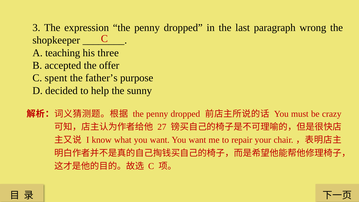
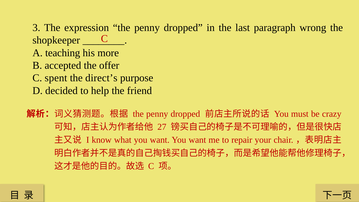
three: three -> more
father’s: father’s -> direct’s
sunny: sunny -> friend
